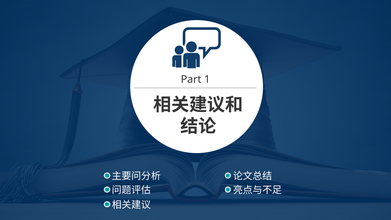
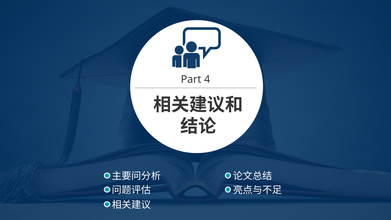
1: 1 -> 4
